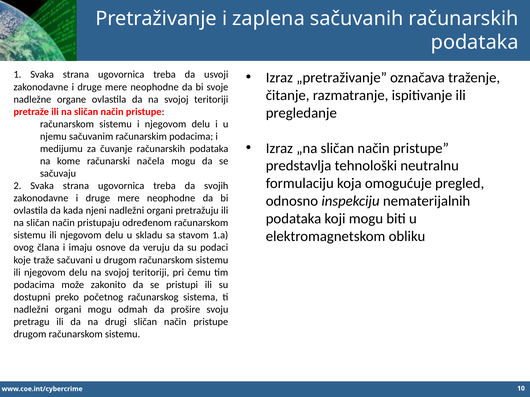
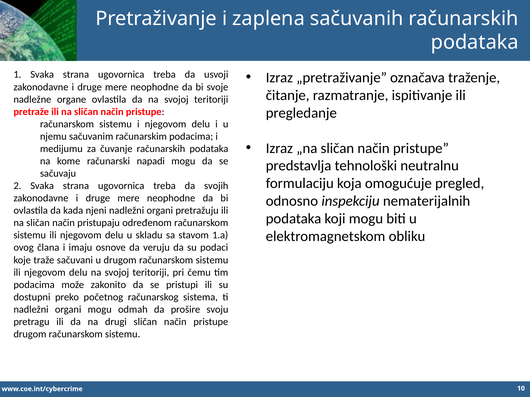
načela: načela -> napadi
